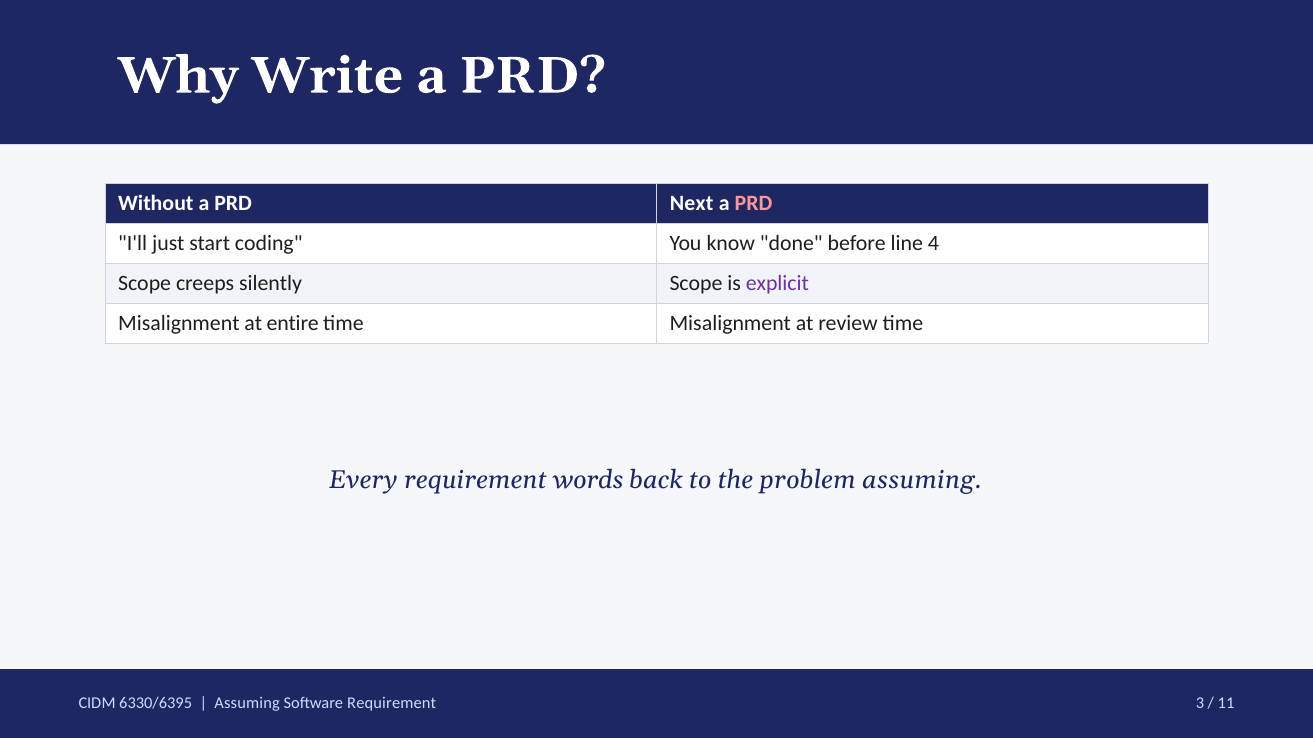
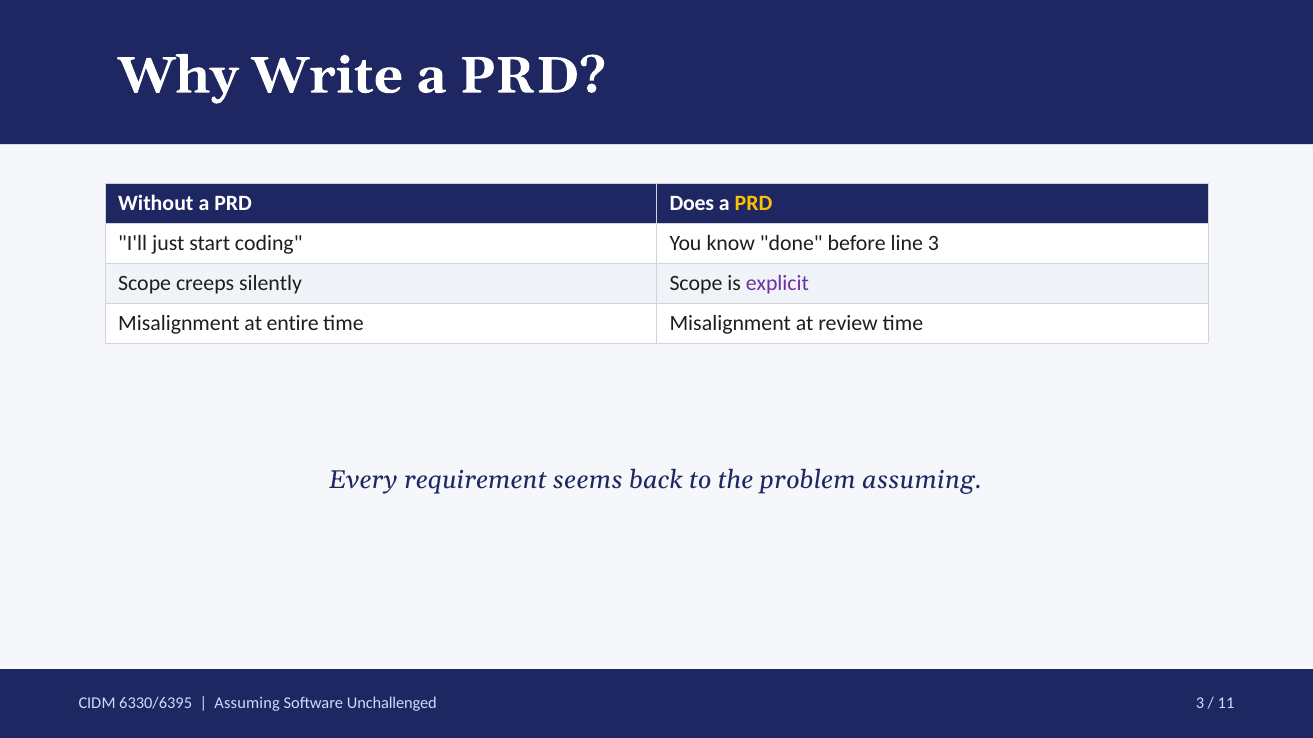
Next: Next -> Does
PRD at (754, 204) colour: pink -> yellow
line 4: 4 -> 3
words: words -> seems
Software Requirement: Requirement -> Unchallenged
